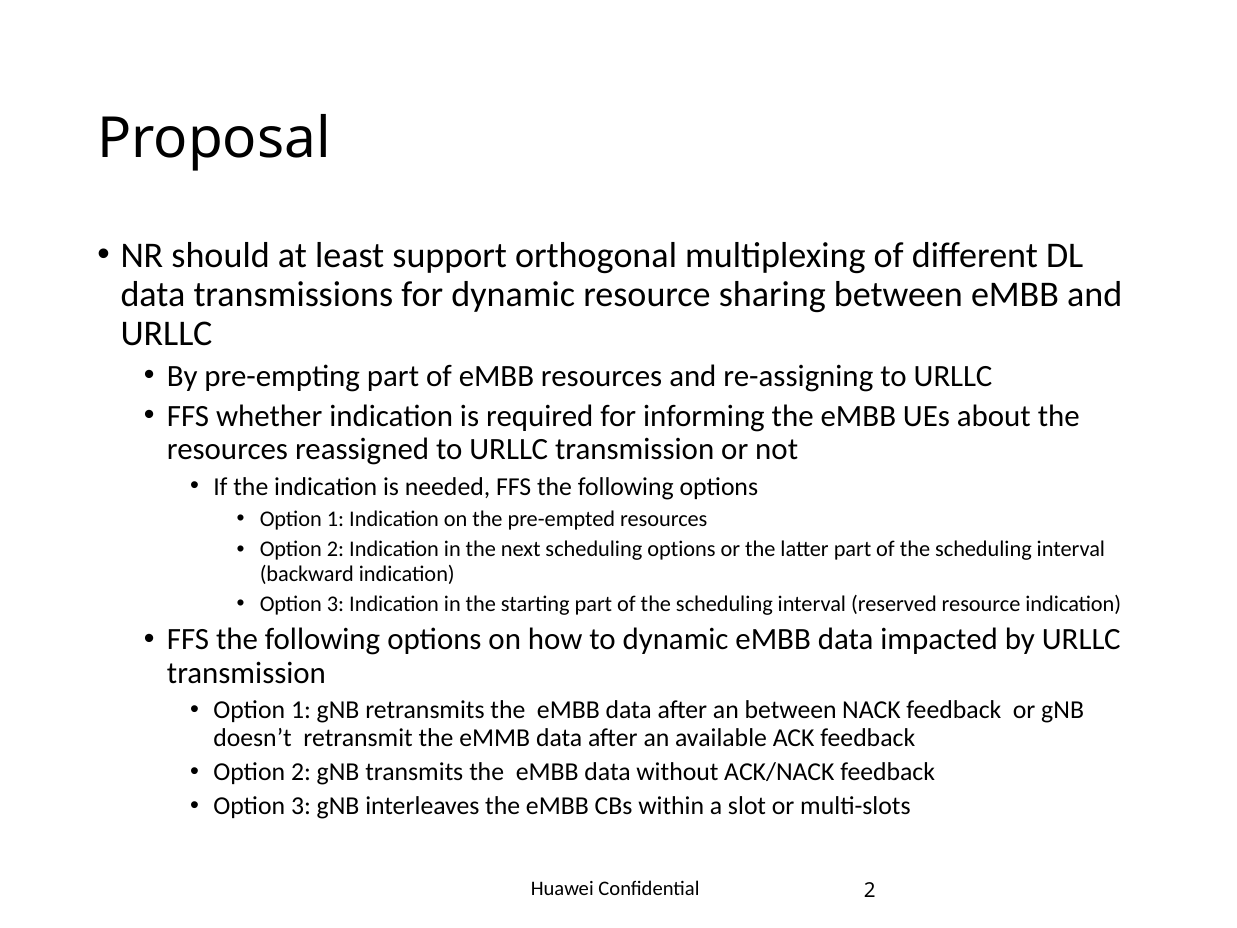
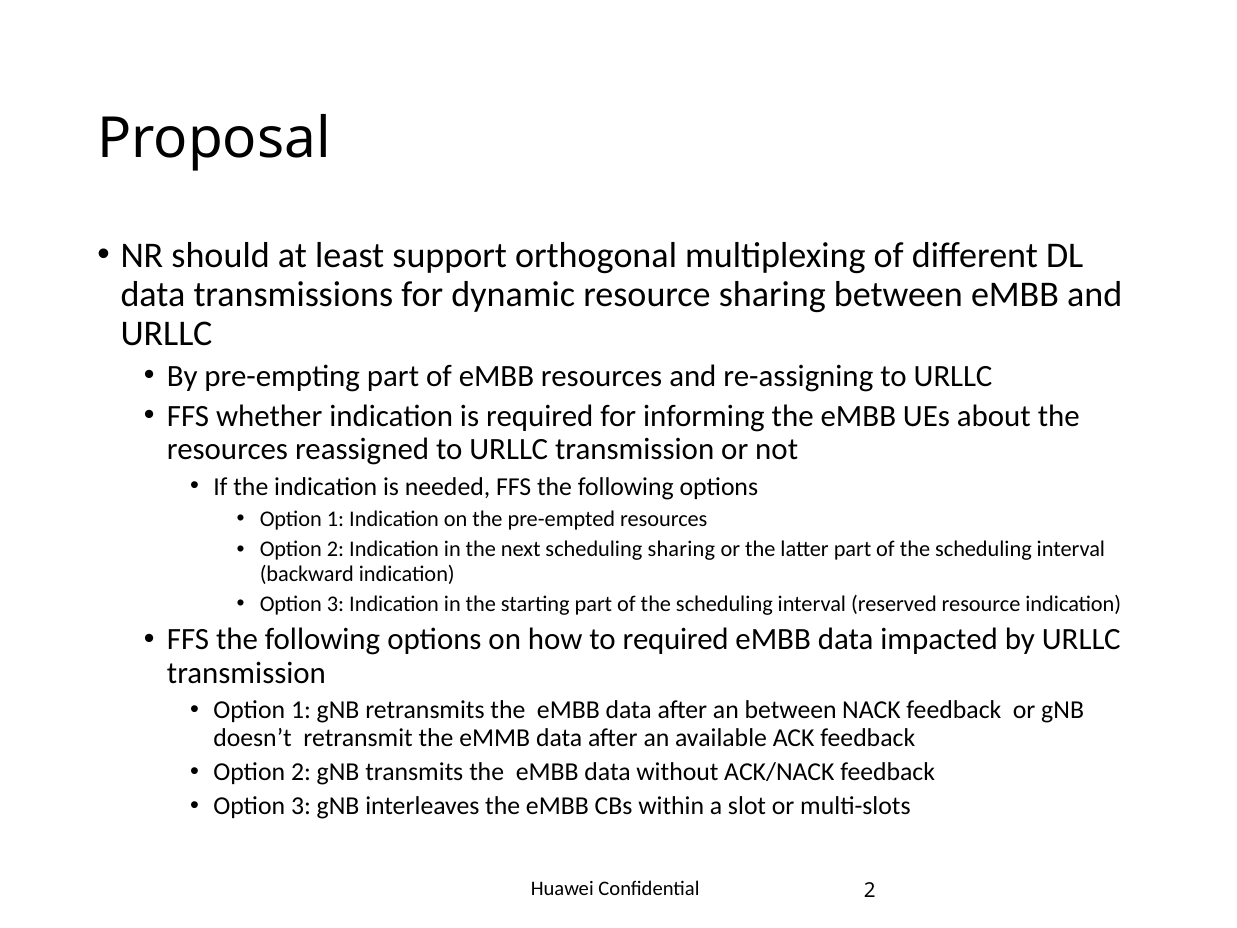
scheduling options: options -> sharing
to dynamic: dynamic -> required
